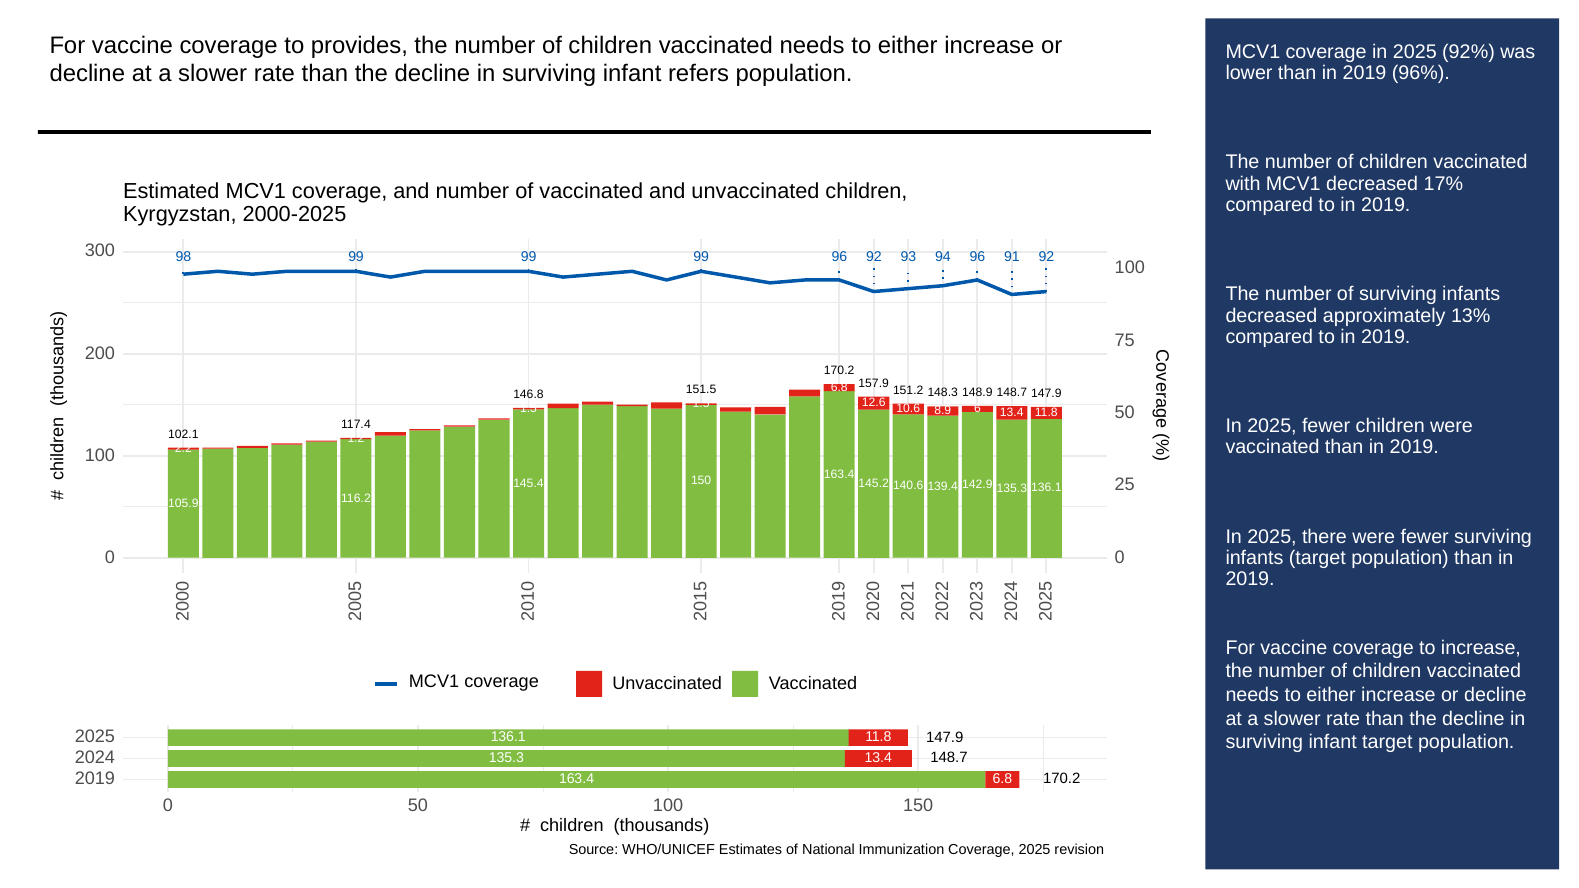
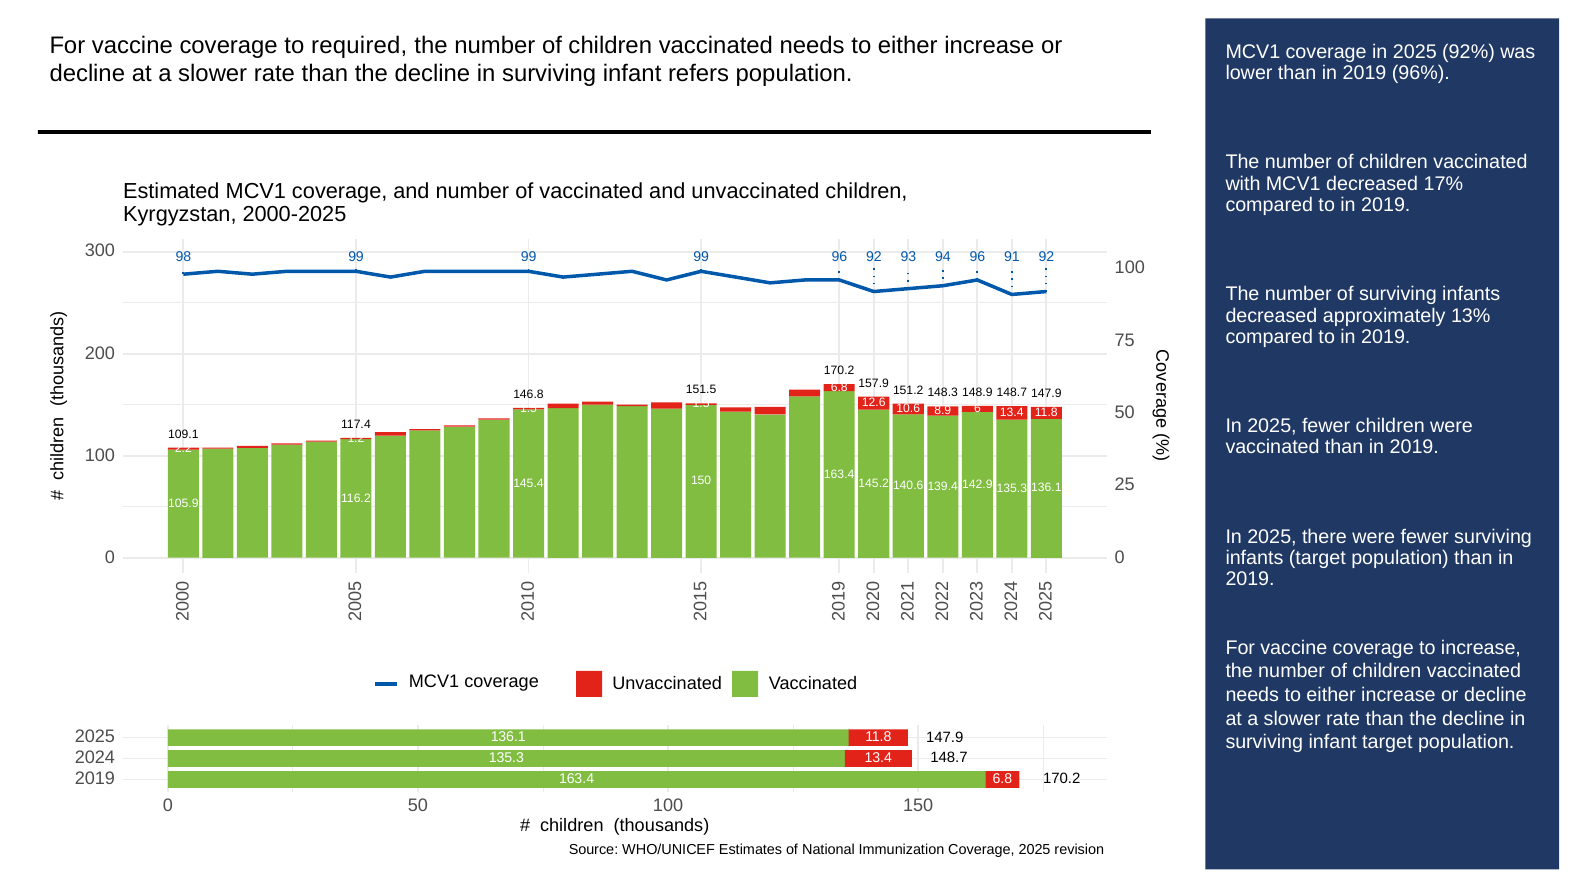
provides: provides -> required
102.1: 102.1 -> 109.1
